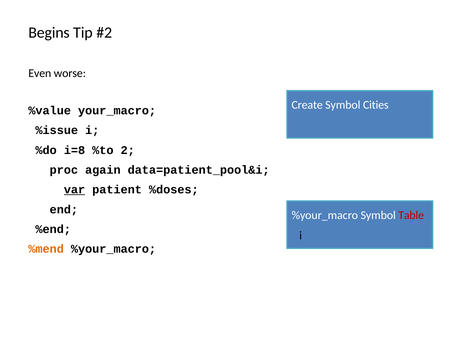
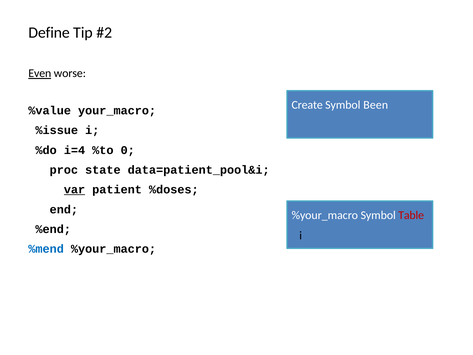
Begins: Begins -> Define
Even underline: none -> present
Cities: Cities -> Been
i=8: i=8 -> i=4
2: 2 -> 0
again: again -> state
%mend colour: orange -> blue
